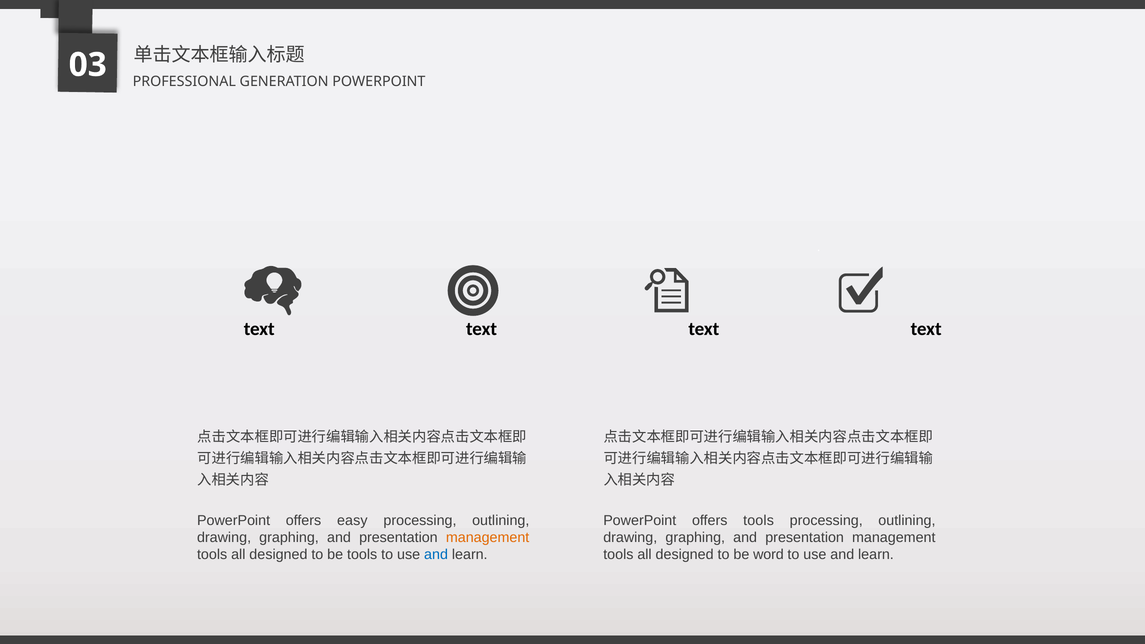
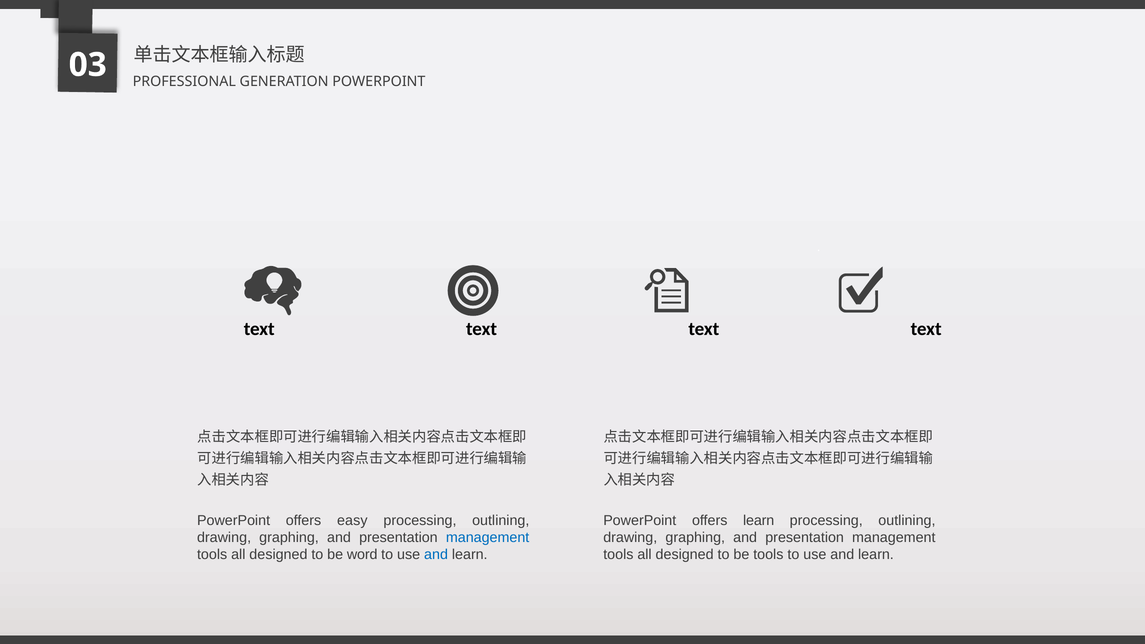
offers tools: tools -> learn
management at (488, 538) colour: orange -> blue
be tools: tools -> word
be word: word -> tools
